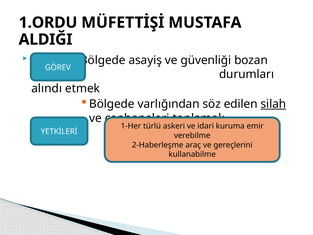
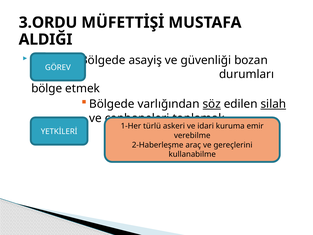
1.ORDU: 1.ORDU -> 3.ORDU
alındı: alındı -> bölge
söz underline: none -> present
